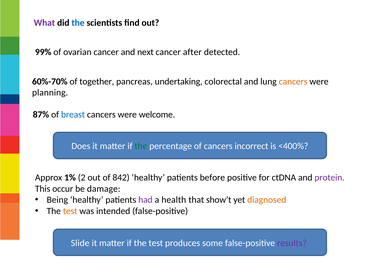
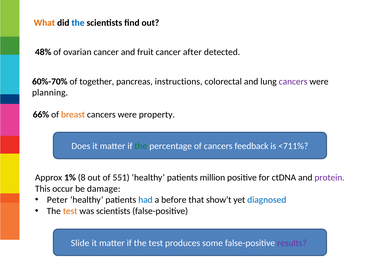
What colour: purple -> orange
99%: 99% -> 48%
next: next -> fruit
undertaking: undertaking -> instructions
cancers at (293, 82) colour: orange -> purple
87%: 87% -> 66%
breast colour: blue -> orange
welcome: welcome -> property
incorrect: incorrect -> feedback
<400%: <400% -> <711%
2: 2 -> 8
842: 842 -> 551
before: before -> million
Being: Being -> Peter
had colour: purple -> blue
health: health -> before
diagnosed colour: orange -> blue
was intended: intended -> scientists
